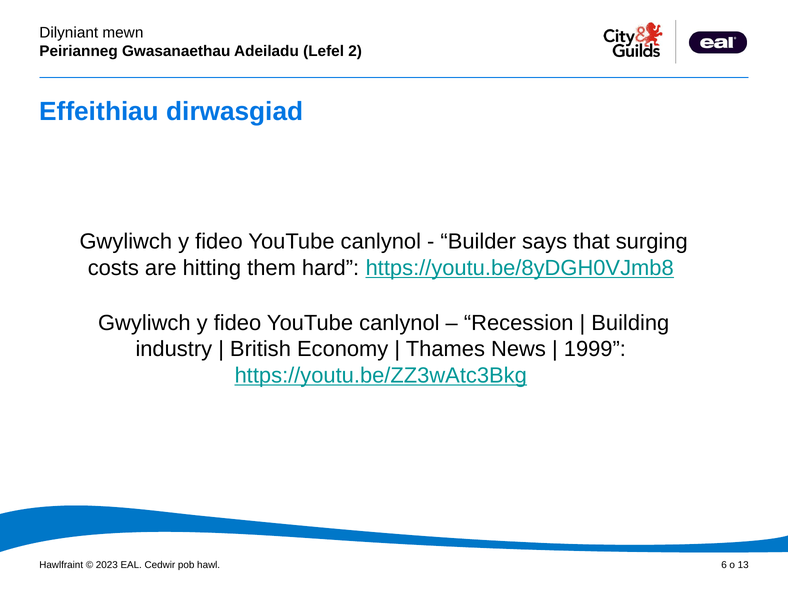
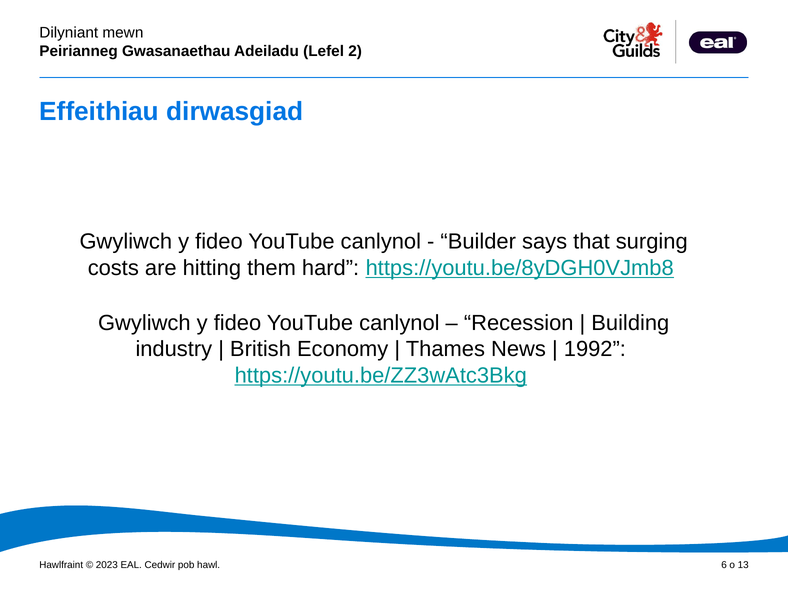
1999: 1999 -> 1992
